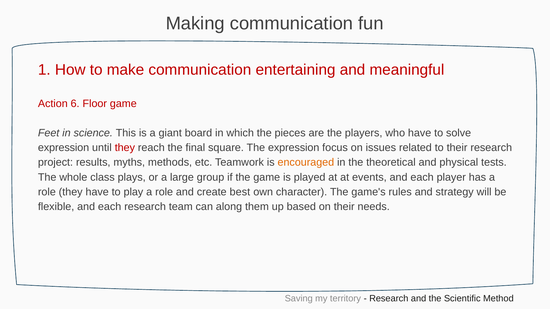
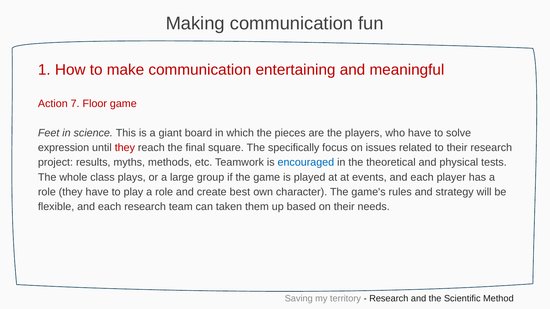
6: 6 -> 7
The expression: expression -> specifically
encouraged colour: orange -> blue
along: along -> taken
